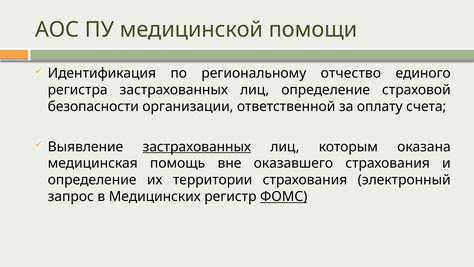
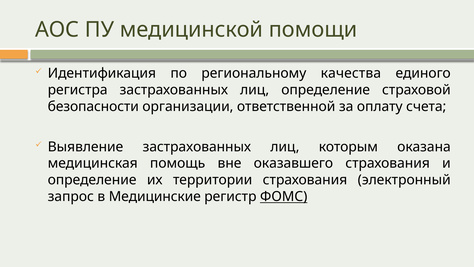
отчество: отчество -> качества
застрахованных at (197, 147) underline: present -> none
Медицинских: Медицинских -> Медицинские
